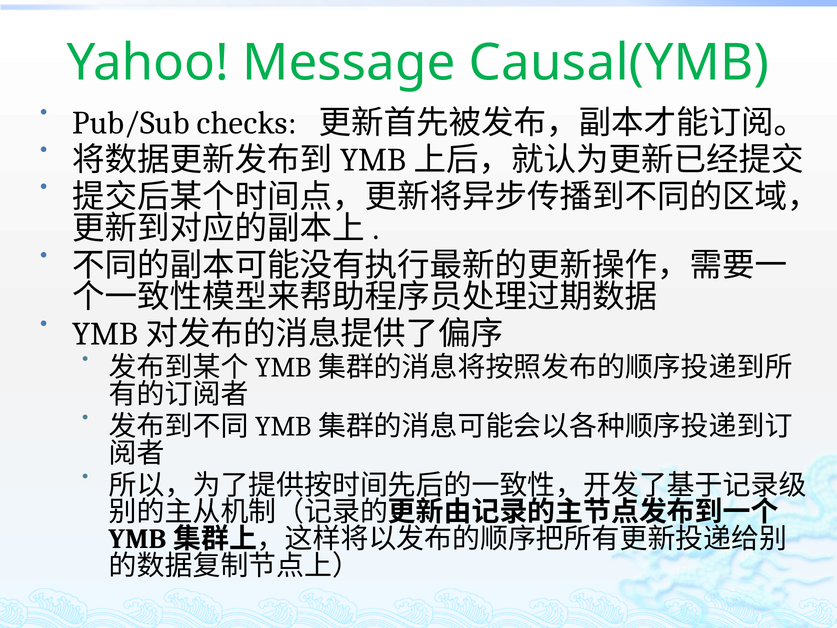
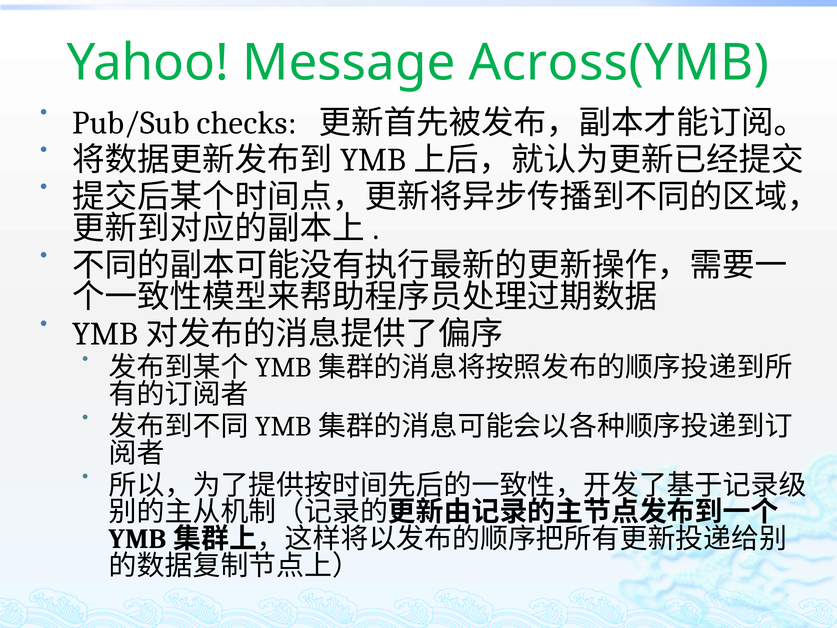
Causal(YMB: Causal(YMB -> Across(YMB
